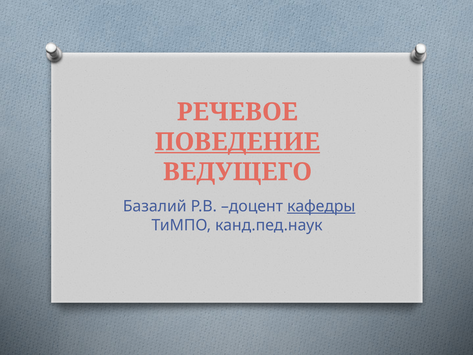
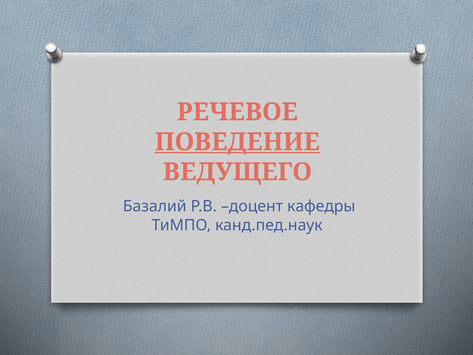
кафедры underline: present -> none
